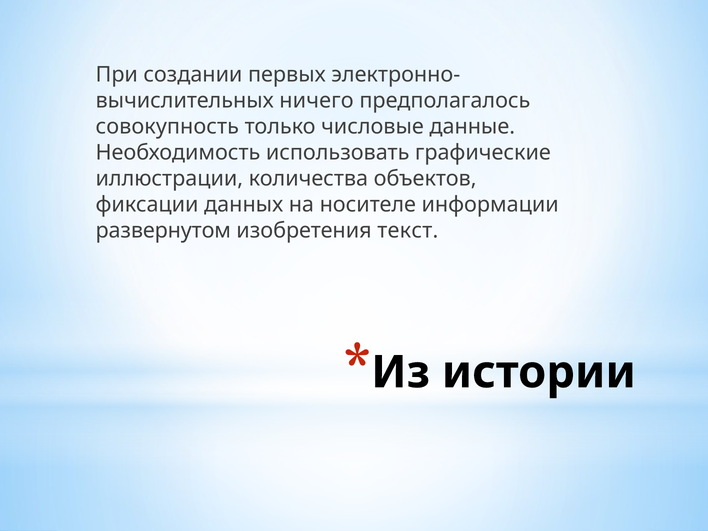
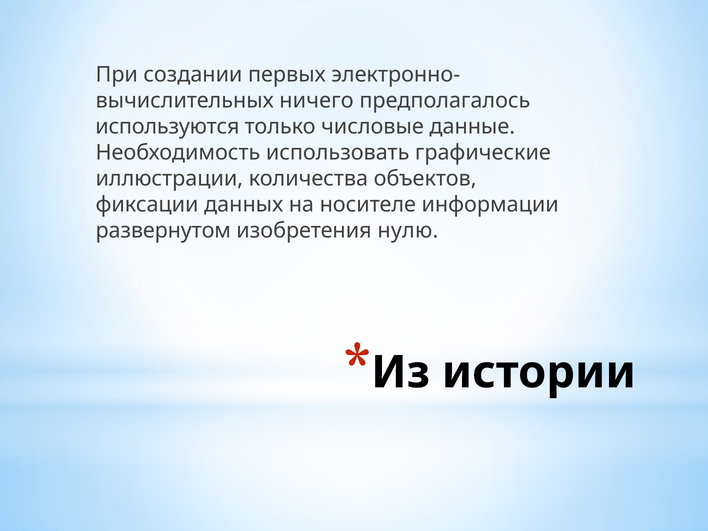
совокупность: совокупность -> используются
текст: текст -> нулю
